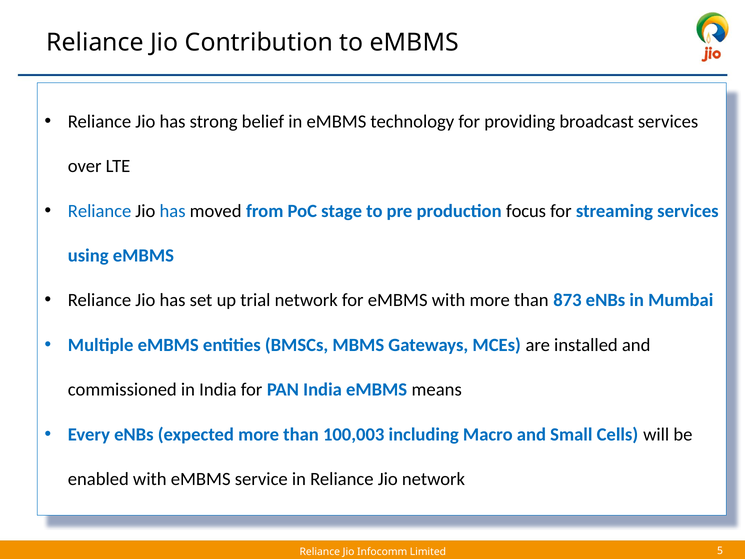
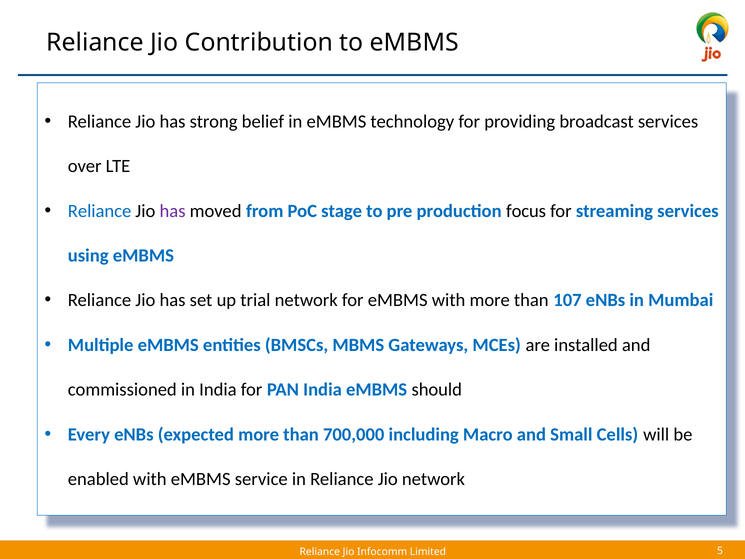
has at (173, 211) colour: blue -> purple
873: 873 -> 107
means: means -> should
100,003: 100,003 -> 700,000
